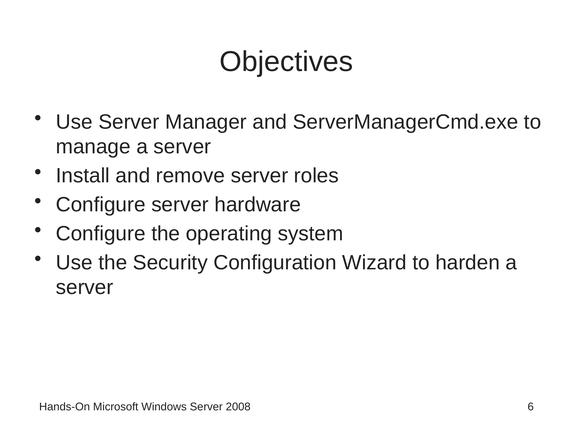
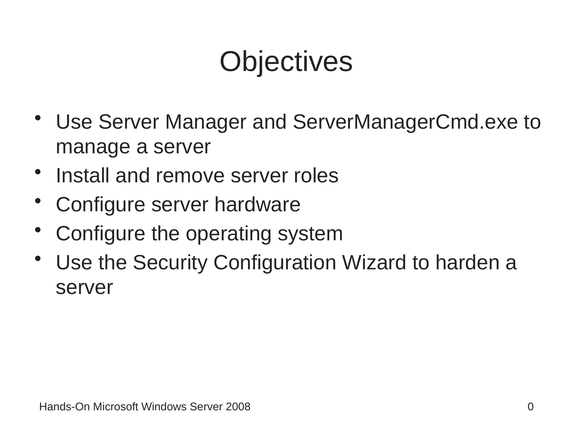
6: 6 -> 0
